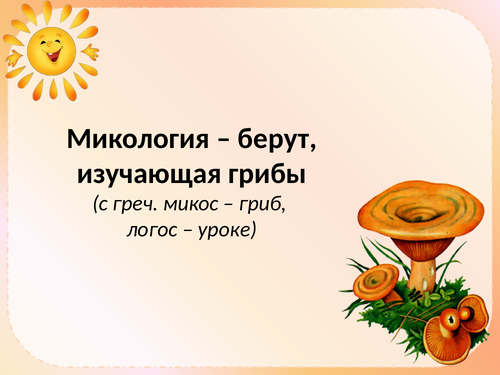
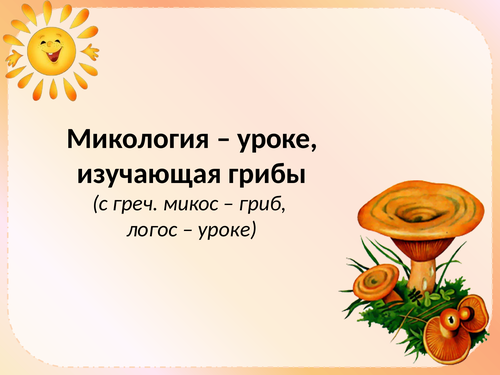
берут at (277, 139): берут -> уроке
